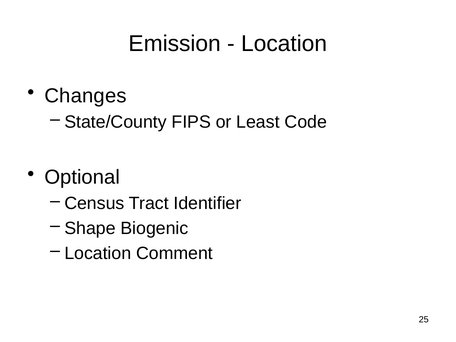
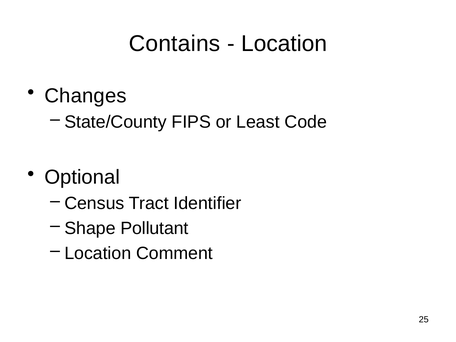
Emission: Emission -> Contains
Biogenic: Biogenic -> Pollutant
